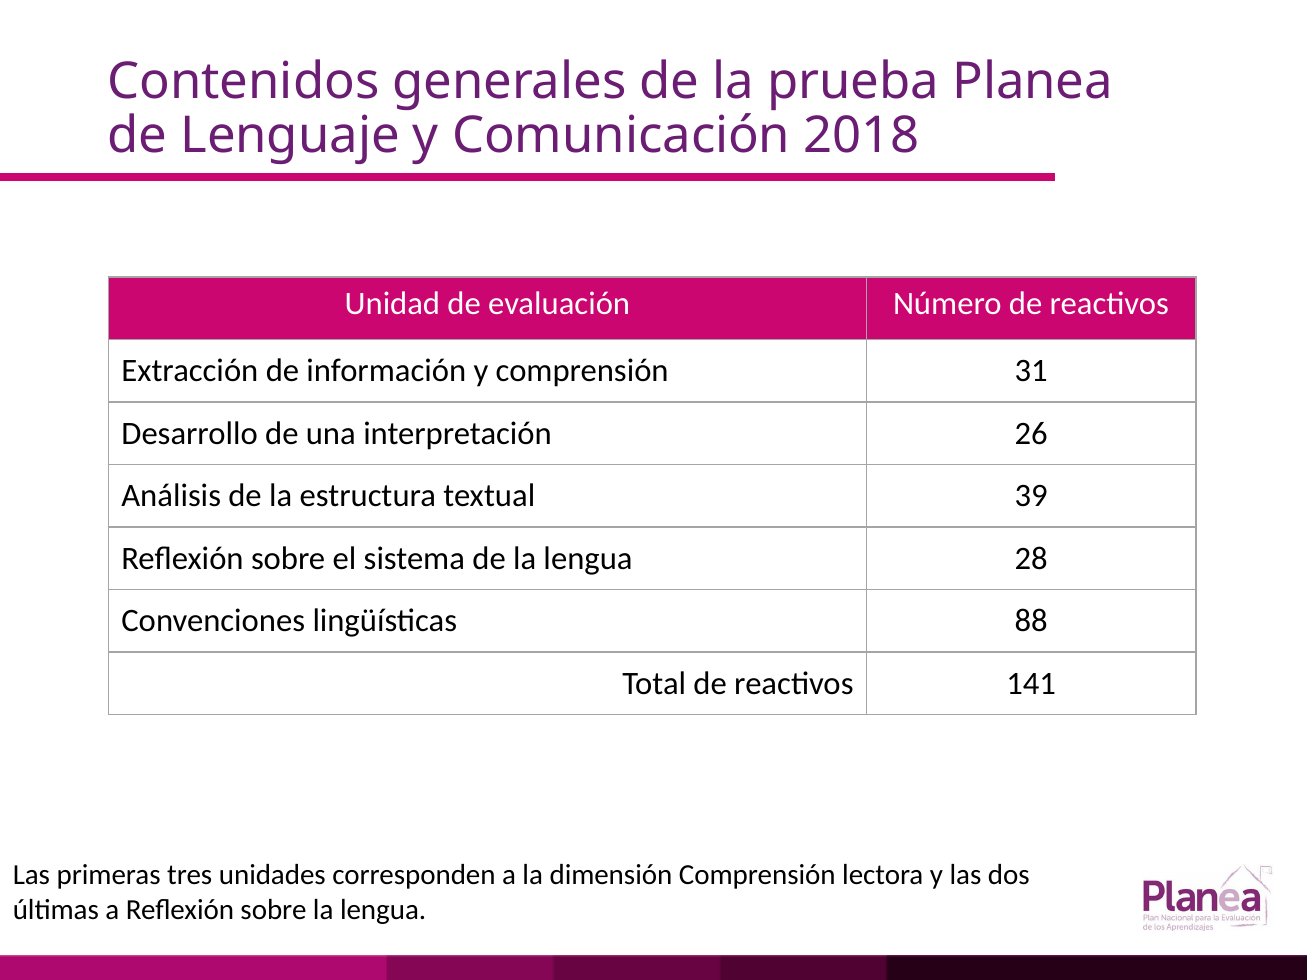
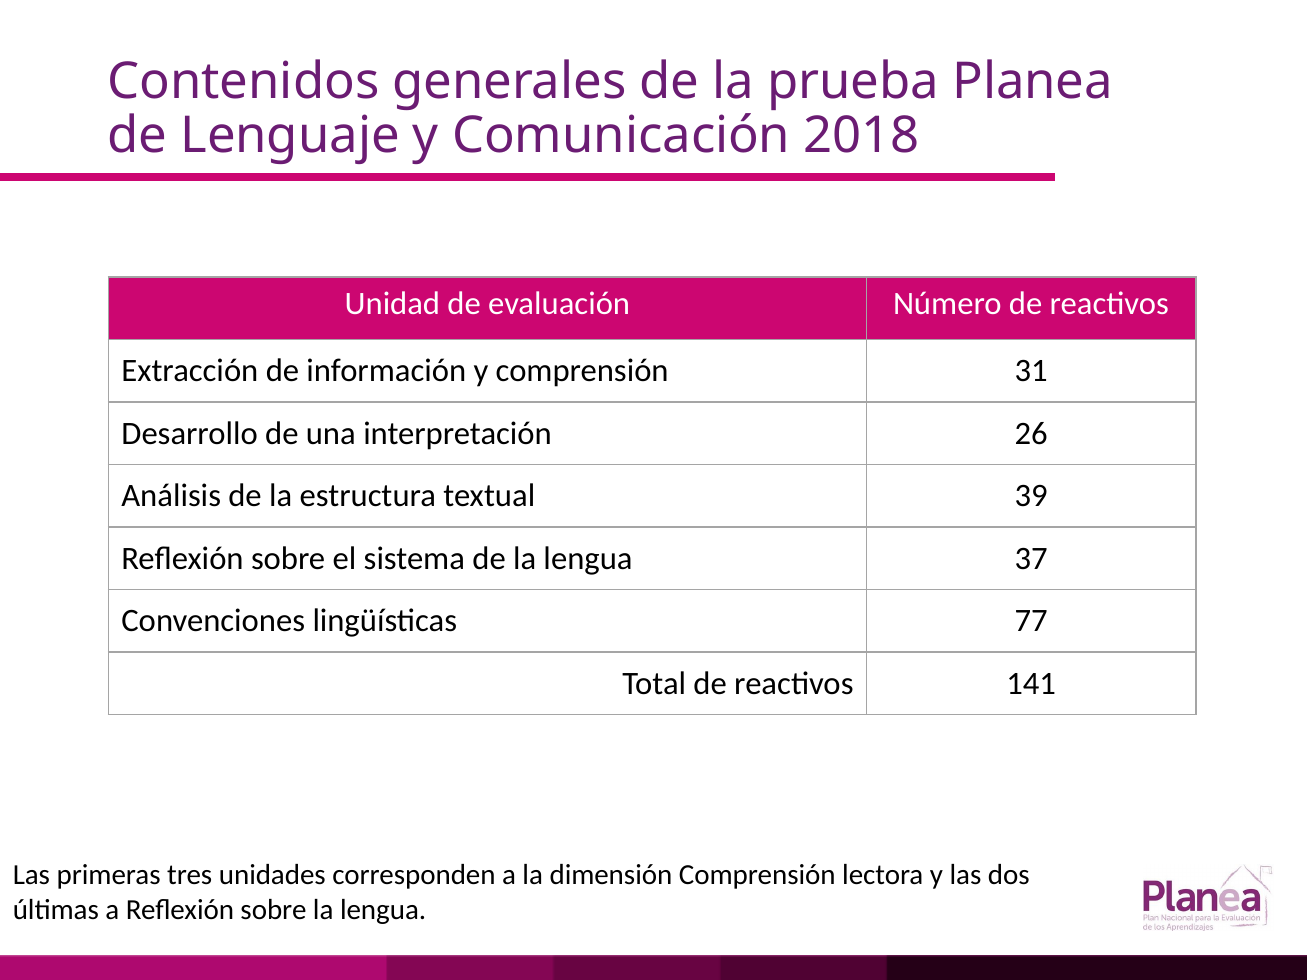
28: 28 -> 37
88: 88 -> 77
